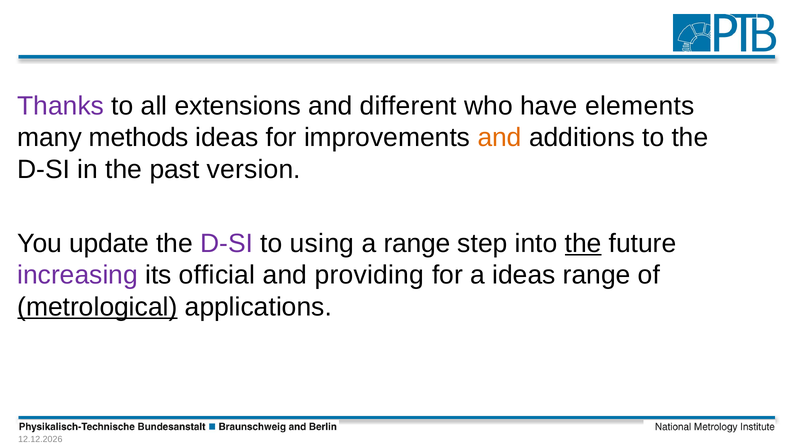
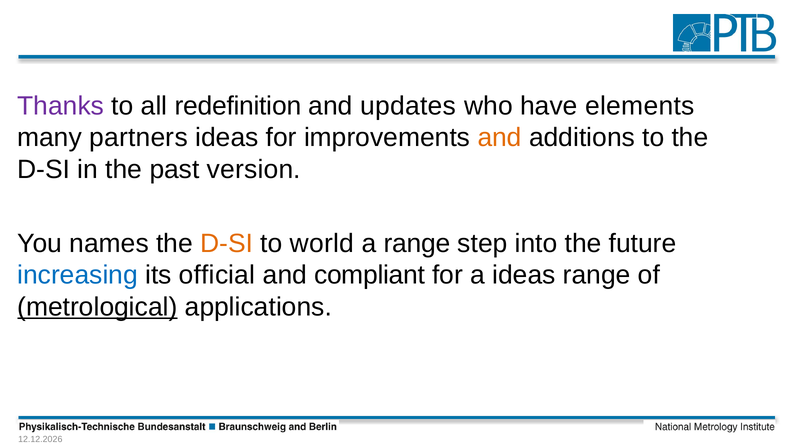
extensions: extensions -> redefinition
different: different -> updates
methods: methods -> partners
update: update -> names
D-SI at (227, 244) colour: purple -> orange
using: using -> world
the at (583, 244) underline: present -> none
increasing colour: purple -> blue
providing: providing -> compliant
